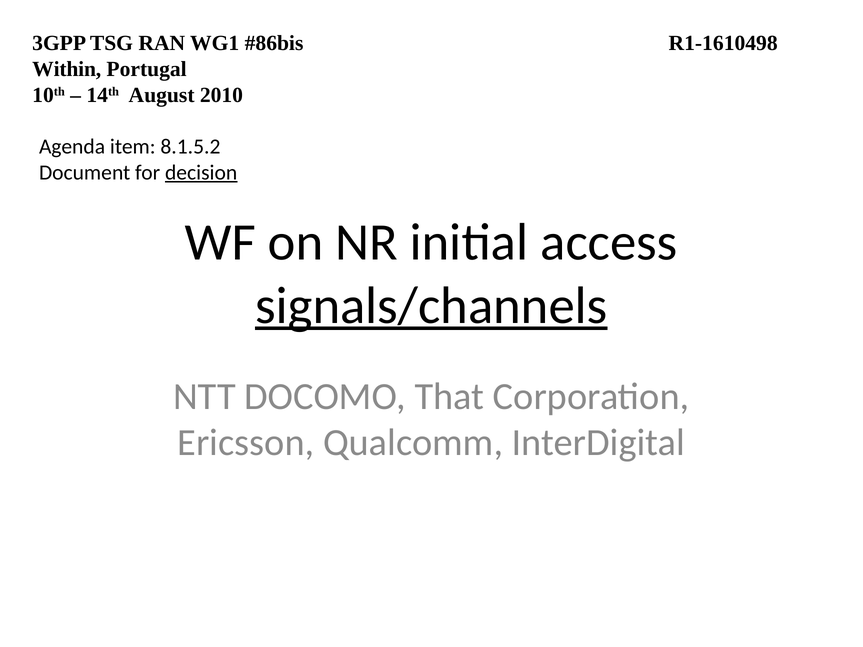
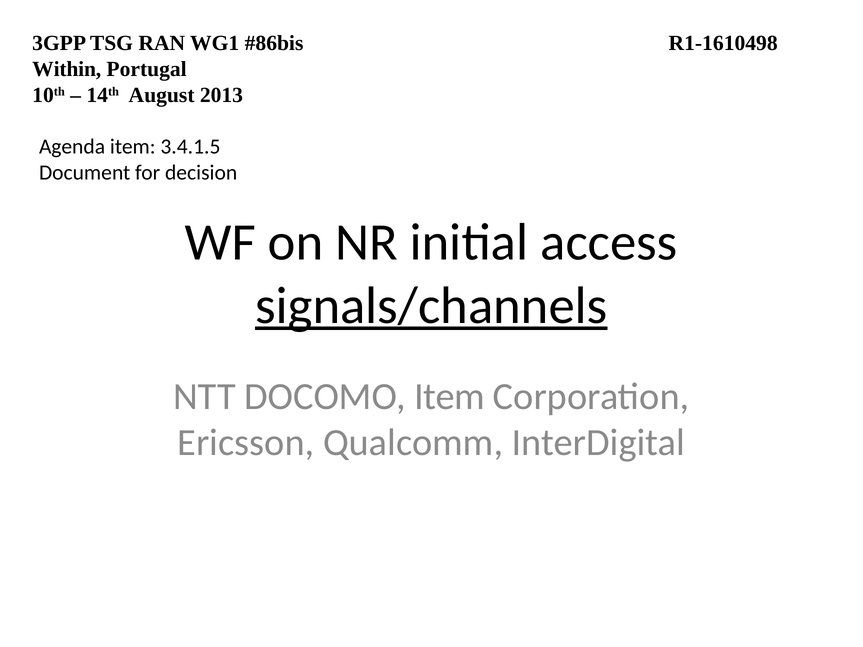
2010: 2010 -> 2013
8.1.5.2: 8.1.5.2 -> 3.4.1.5
decision underline: present -> none
DOCOMO That: That -> Item
